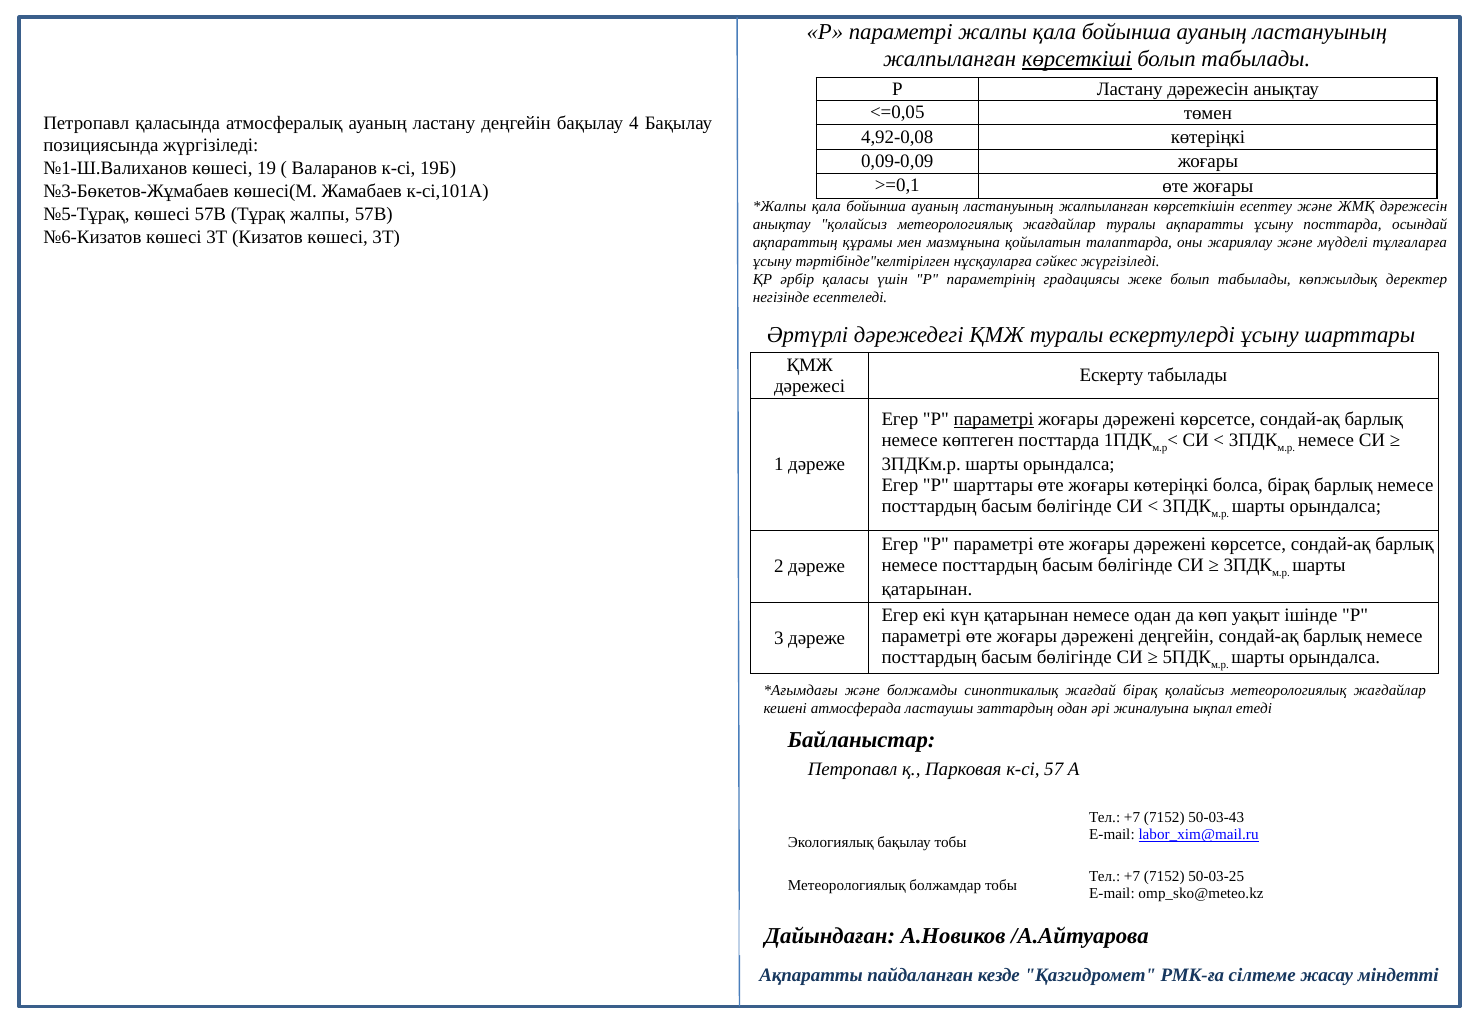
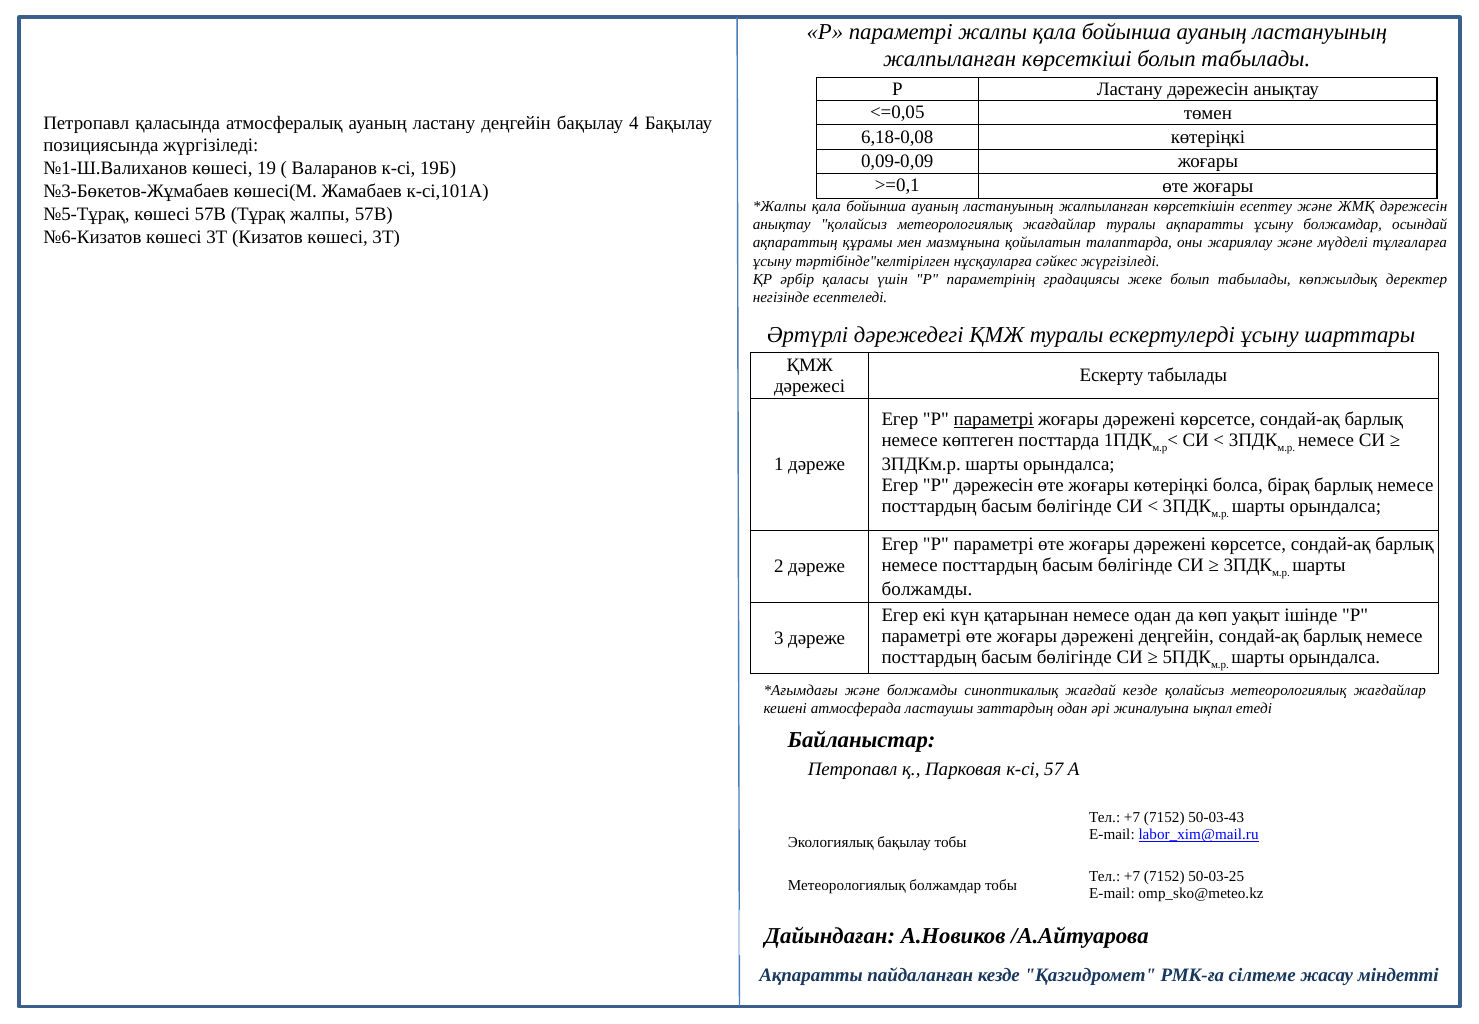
көрсеткіші underline: present -> none
4,92-0,08: 4,92-0,08 -> 6,18-0,08
ұсыну посттарда: посттарда -> болжамдар
P шарттары: шарттары -> дәрежесін
қатарынан at (927, 589): қатарынан -> болжамды
жағдай бірақ: бірақ -> кезде
